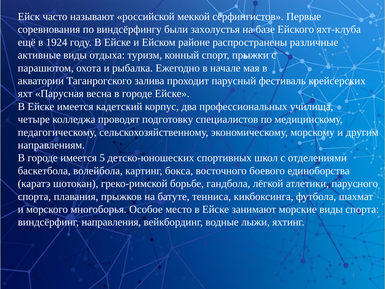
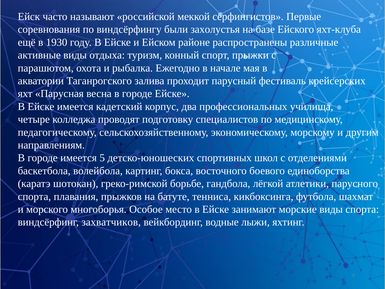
1924: 1924 -> 1930
направления: направления -> захватчиков
